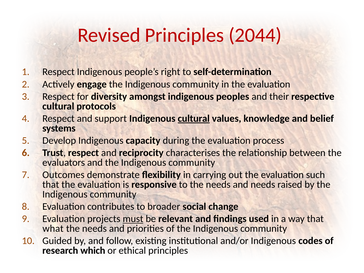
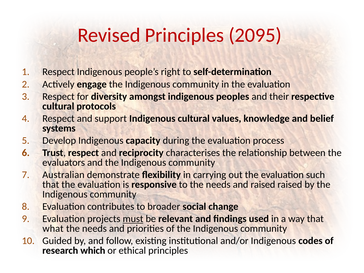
2044: 2044 -> 2095
cultural at (194, 119) underline: present -> none
Outcomes: Outcomes -> Australian
and needs: needs -> raised
